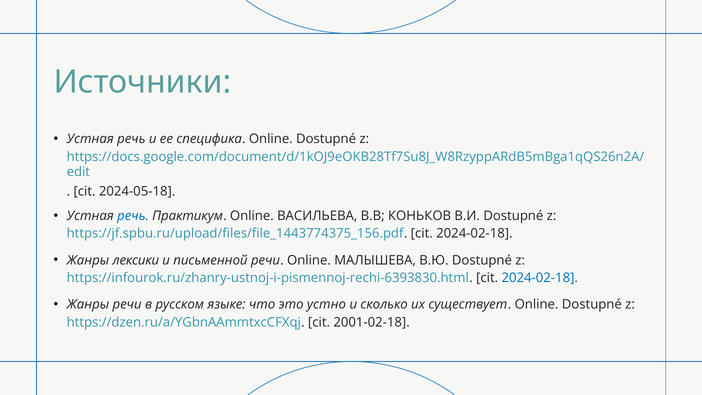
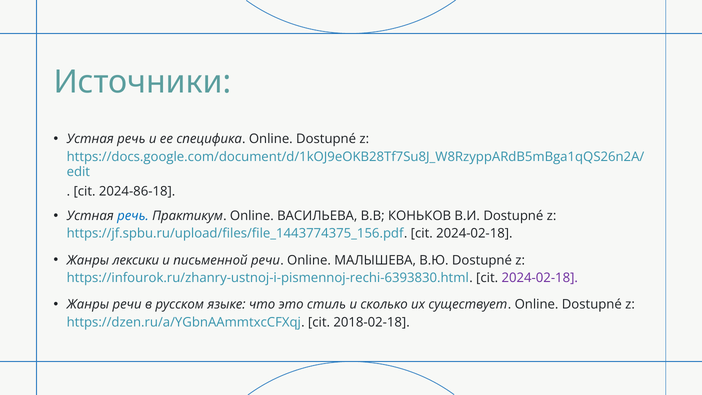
2024-05-18: 2024-05-18 -> 2024-86-18
2024-02-18 at (540, 278) colour: blue -> purple
устно: устно -> стиль
2001-02-18: 2001-02-18 -> 2018-02-18
